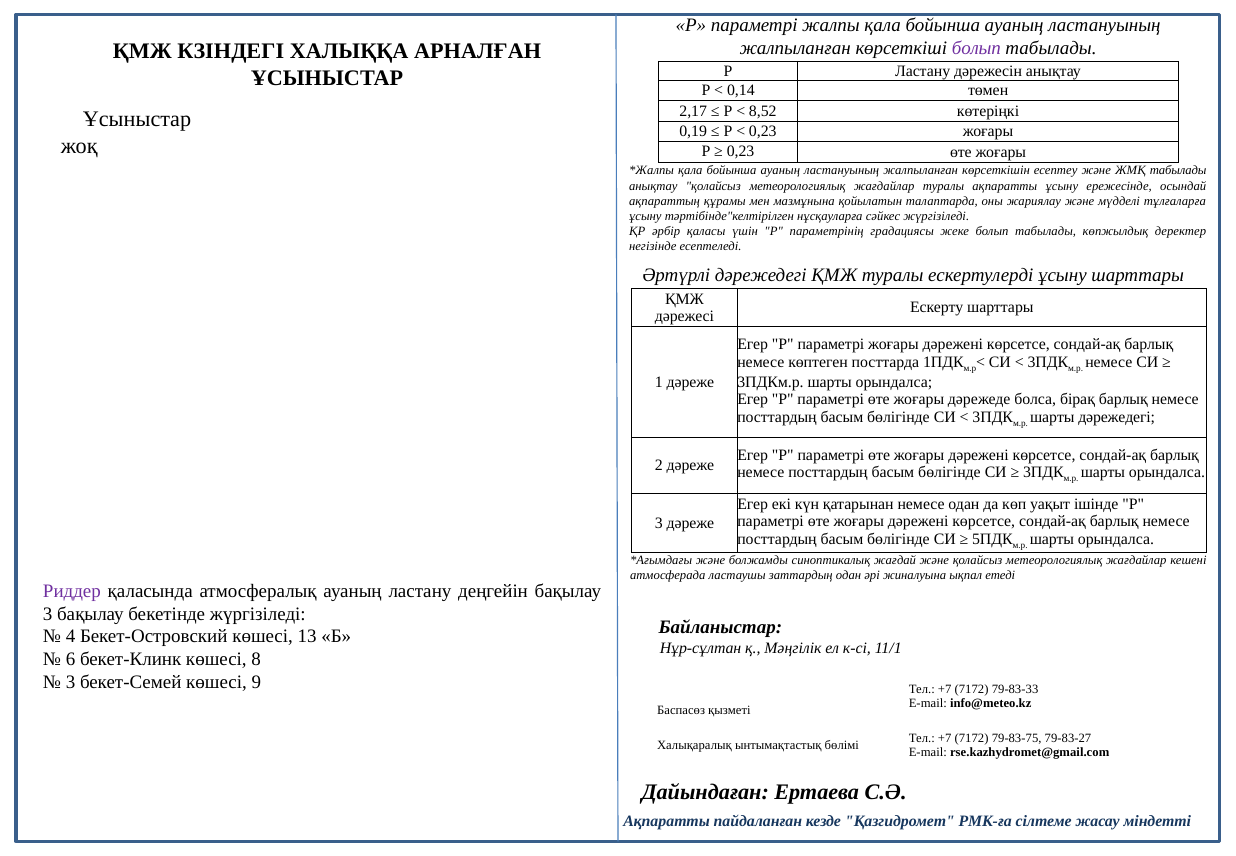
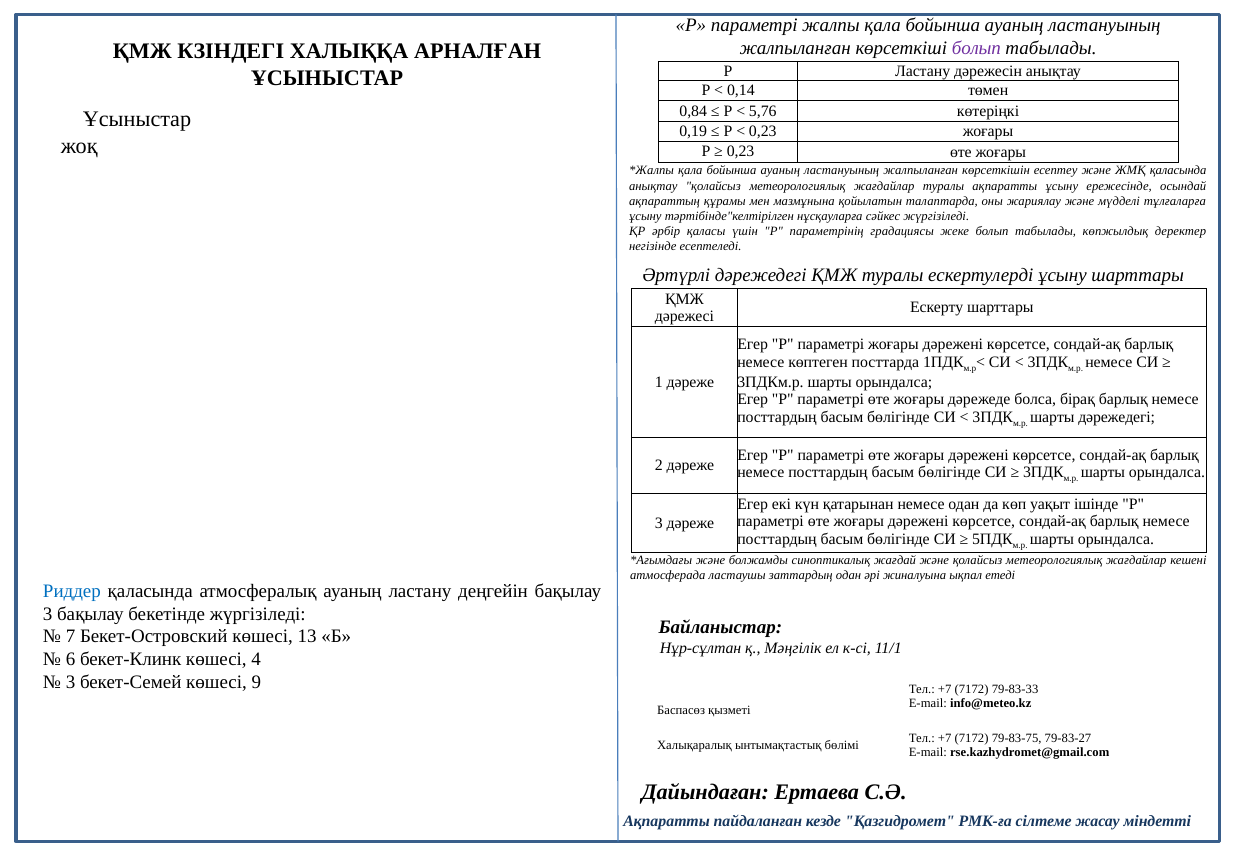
2,17: 2,17 -> 0,84
8,52: 8,52 -> 5,76
ЖМҚ табылады: табылады -> қаласында
Риддер colour: purple -> blue
4: 4 -> 7
8: 8 -> 4
